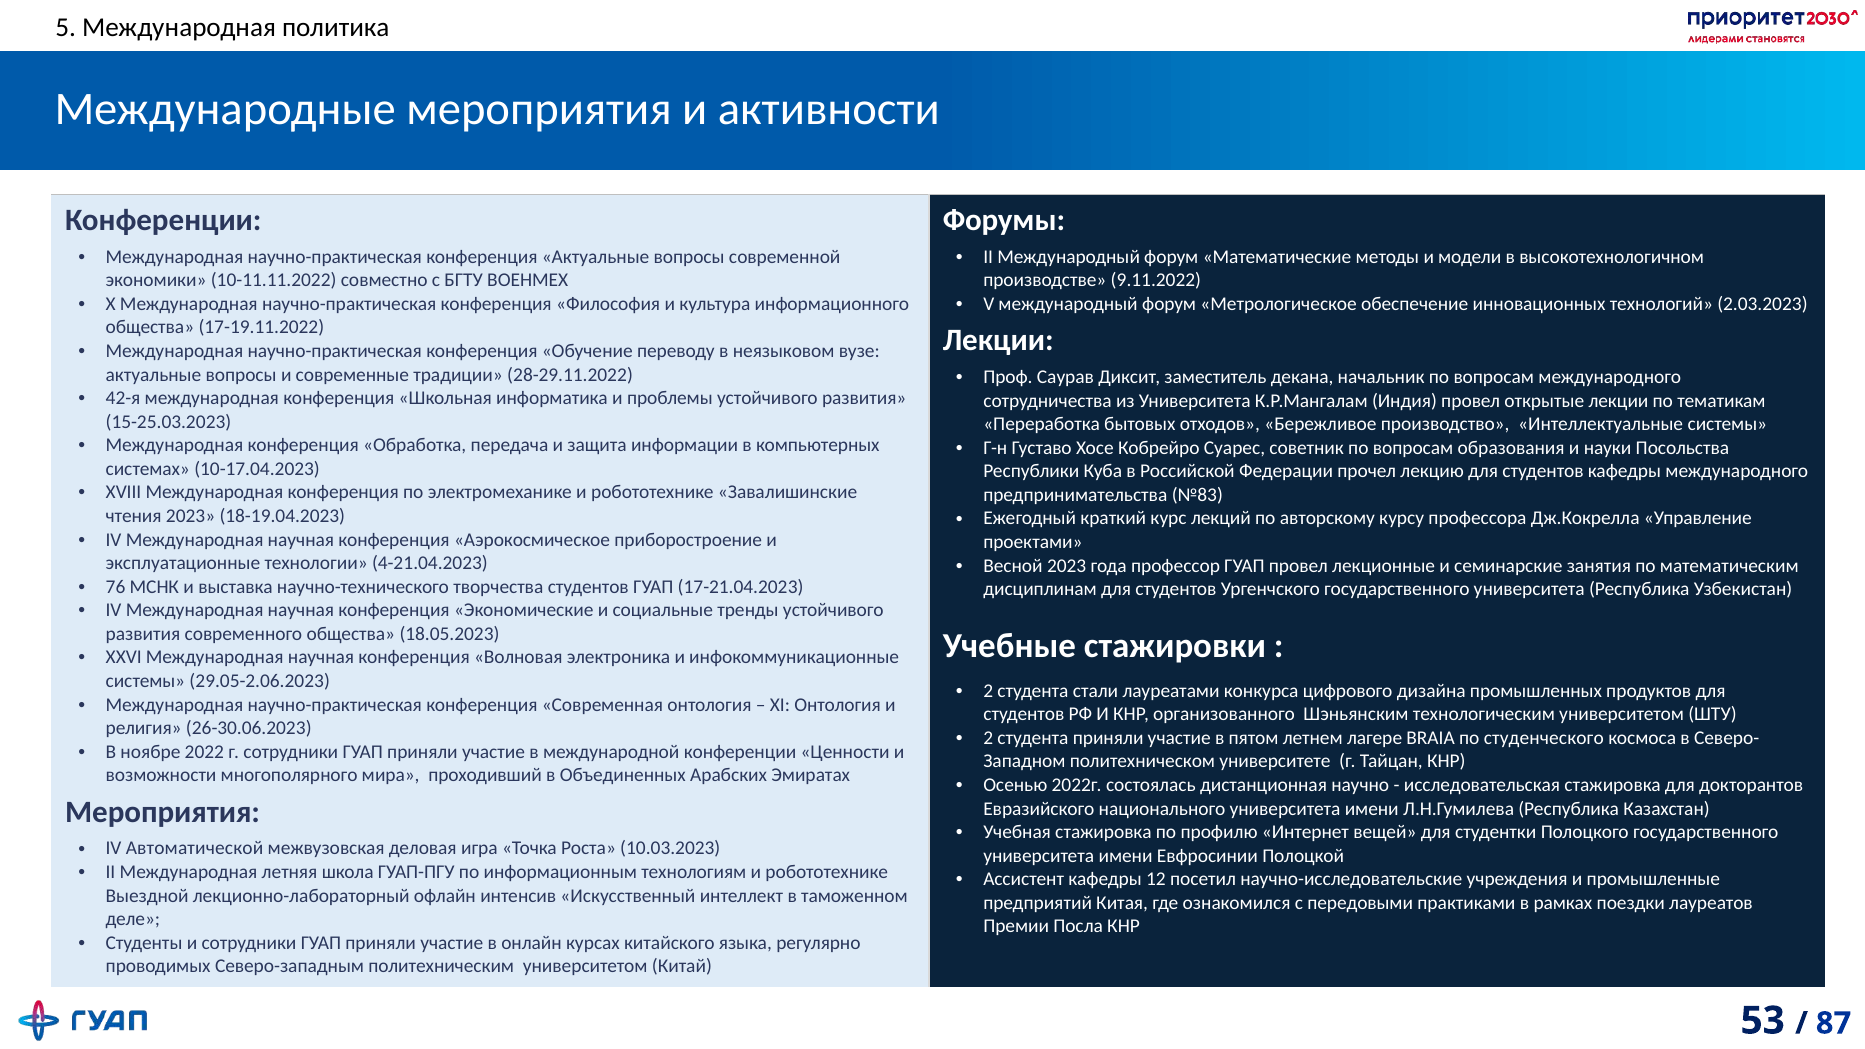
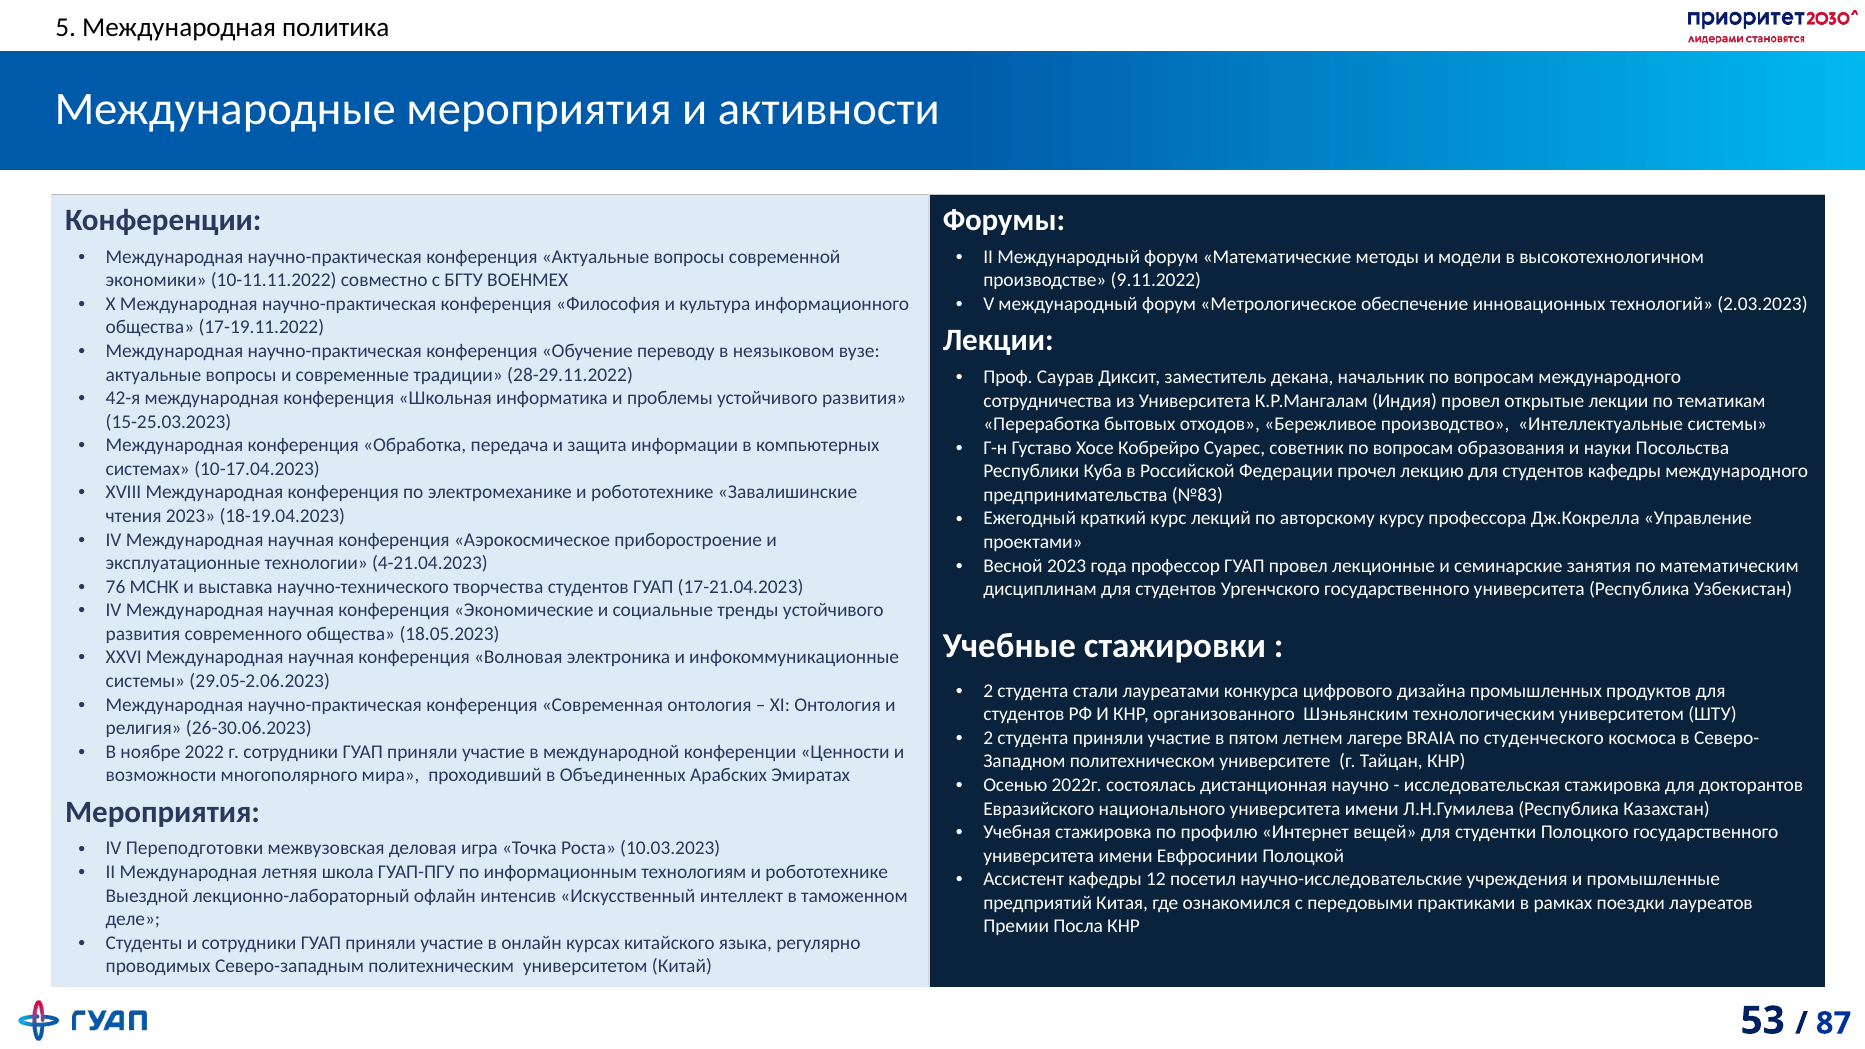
Автоматической: Автоматической -> Переподготовки
